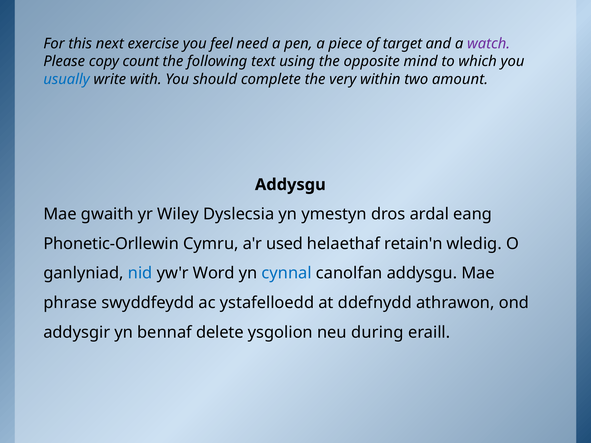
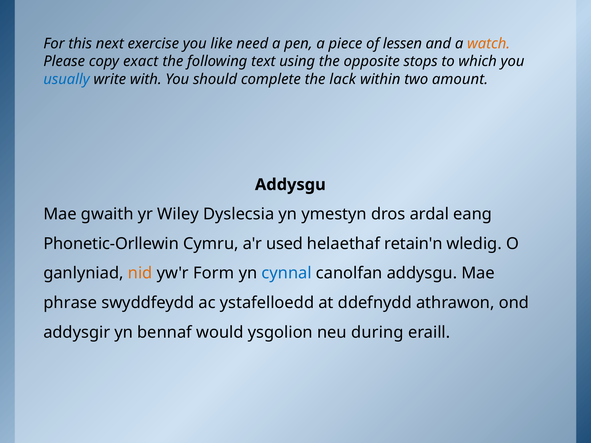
feel: feel -> like
target: target -> lessen
watch colour: purple -> orange
count: count -> exact
mind: mind -> stops
very: very -> lack
nid colour: blue -> orange
Word: Word -> Form
delete: delete -> would
